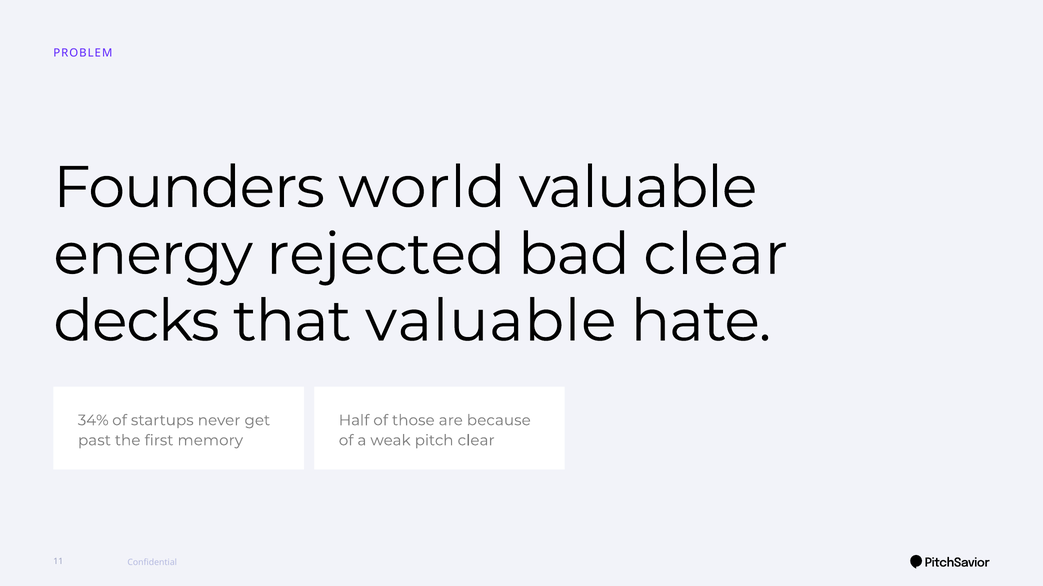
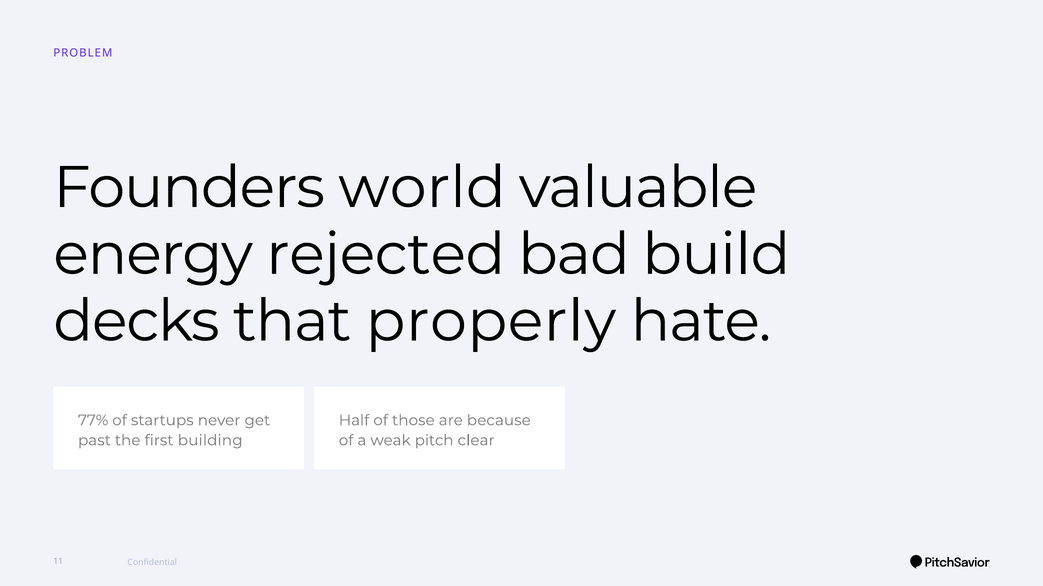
bad clear: clear -> build
that valuable: valuable -> properly
34%: 34% -> 77%
memory: memory -> building
